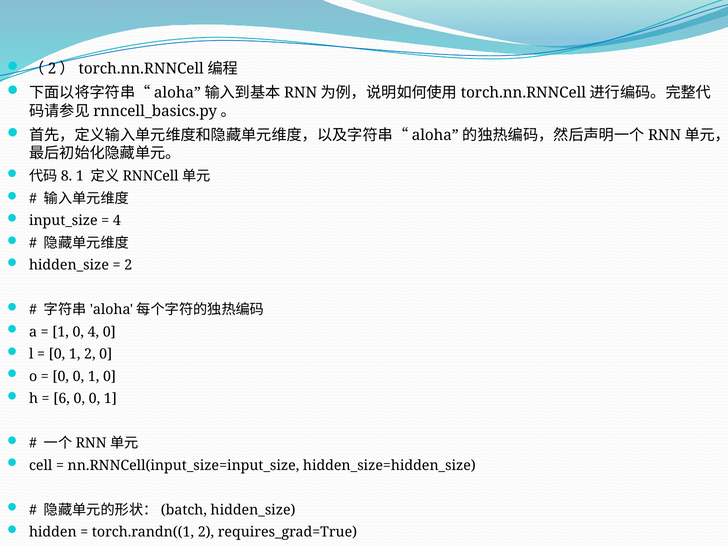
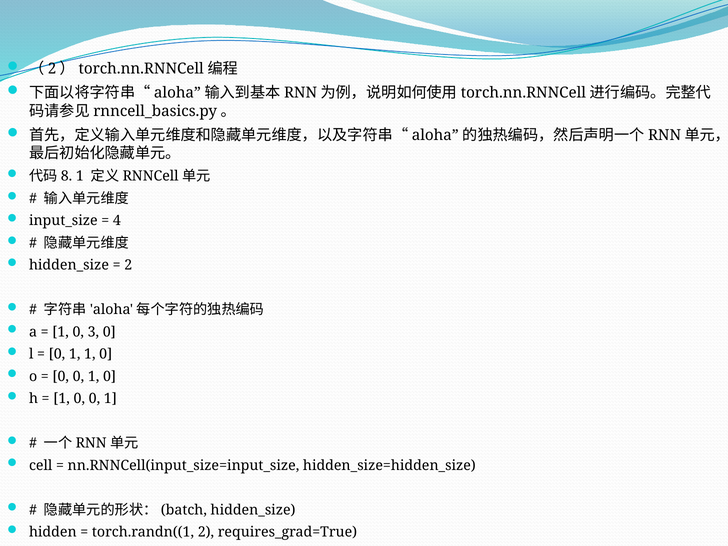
0 4: 4 -> 3
1 2: 2 -> 1
6 at (62, 399): 6 -> 1
